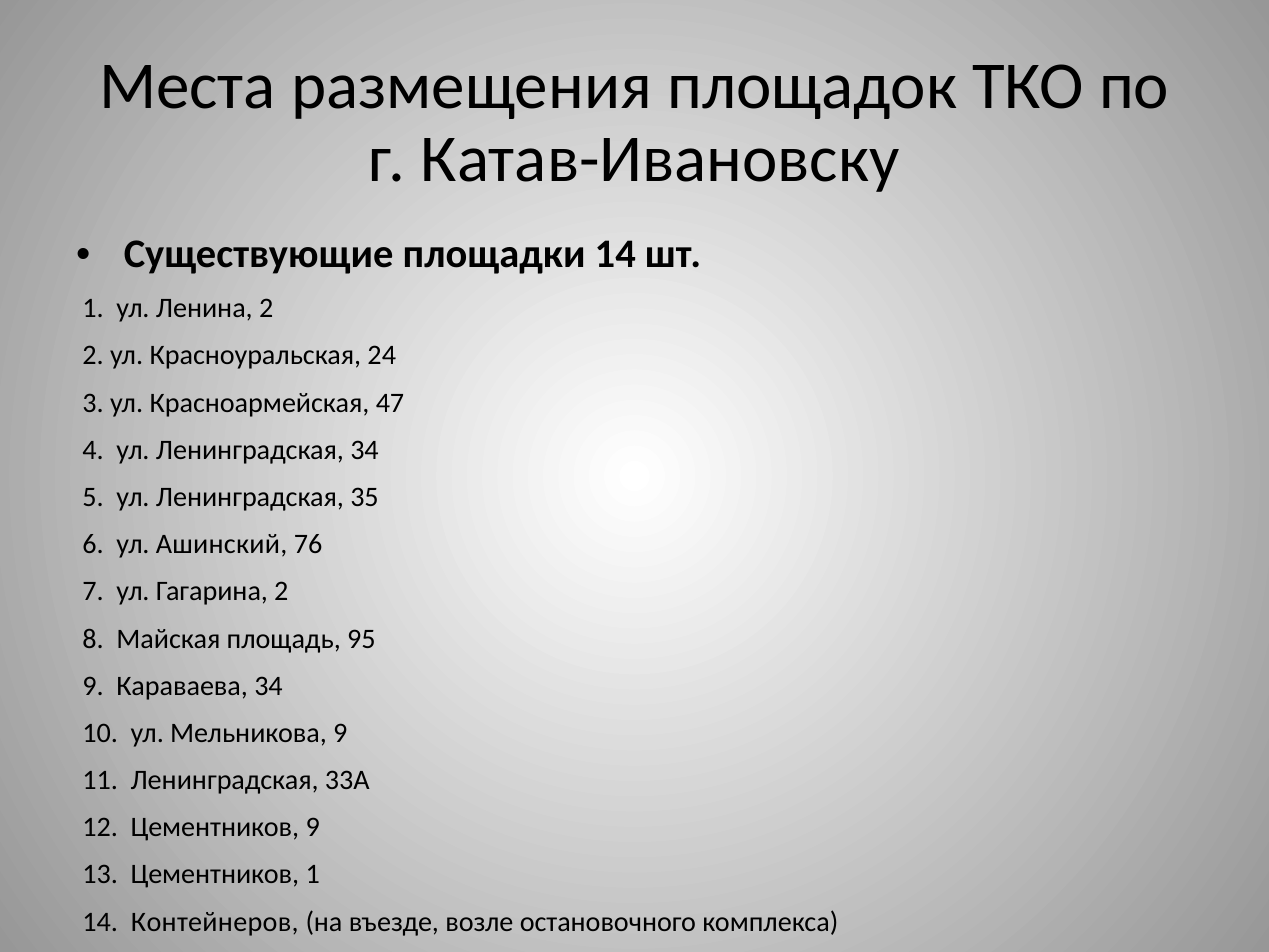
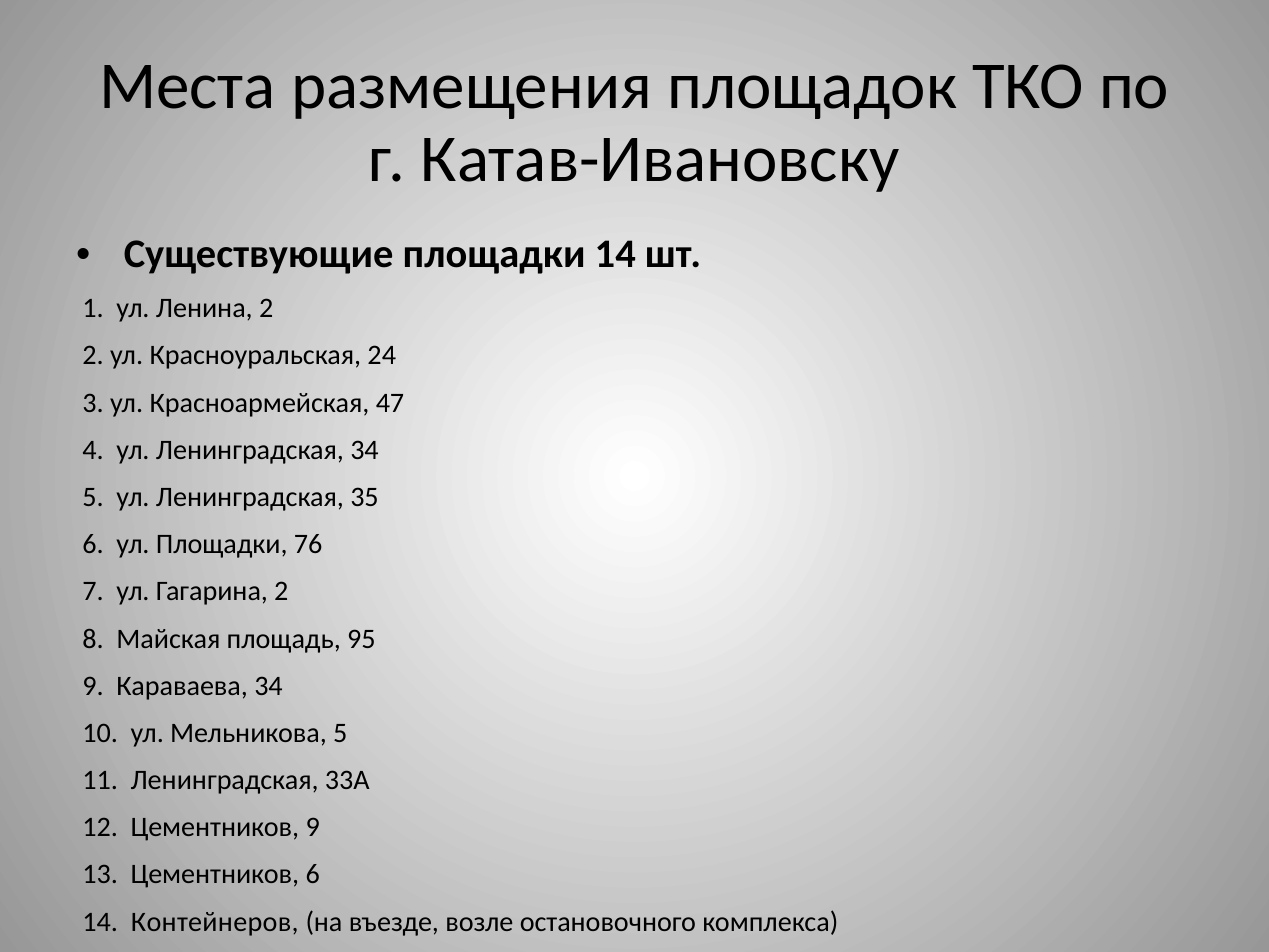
ул Ашинский: Ашинский -> Площадки
Мельникова 9: 9 -> 5
Цементников 1: 1 -> 6
